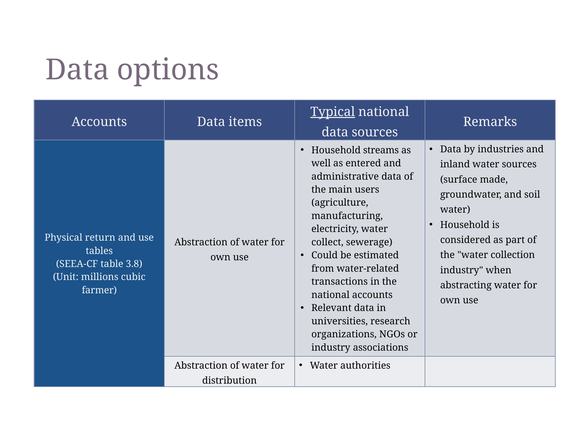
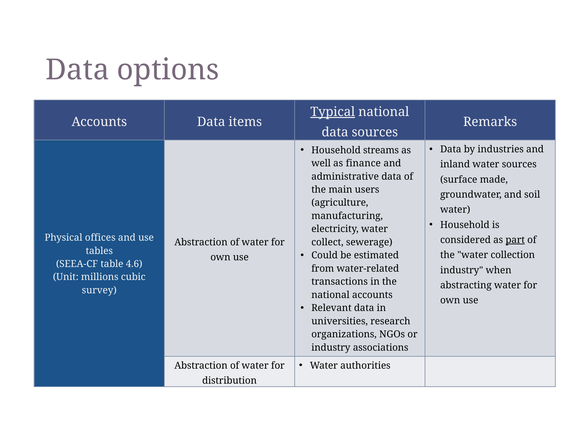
entered: entered -> finance
return: return -> offices
part underline: none -> present
3.8: 3.8 -> 4.6
farmer: farmer -> survey
